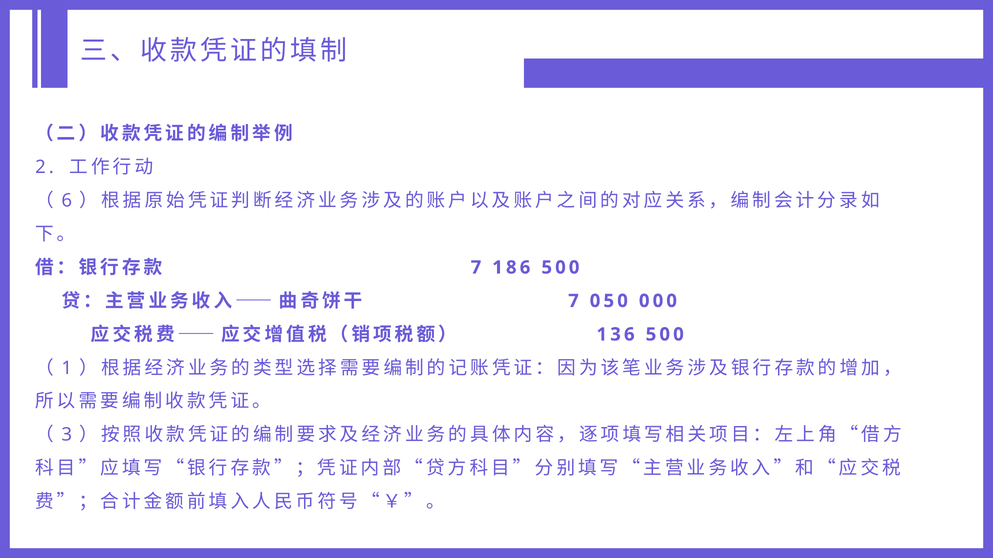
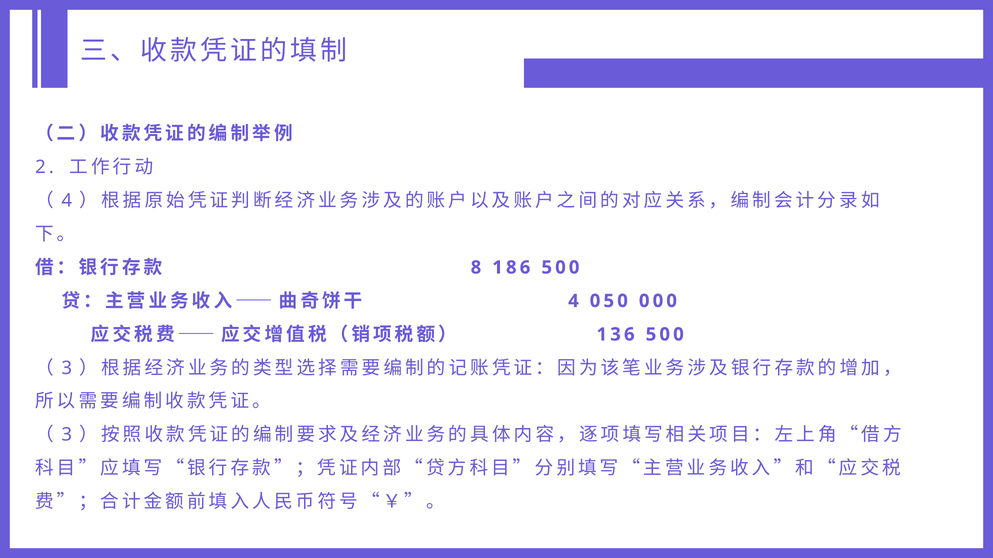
6 at (67, 201): 6 -> 4
7 at (476, 268): 7 -> 8
7 at (573, 301): 7 -> 4
1 at (67, 368): 1 -> 3
